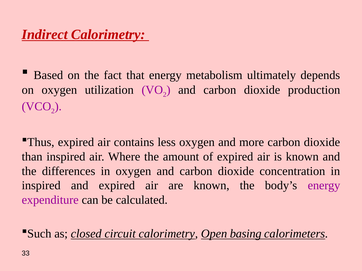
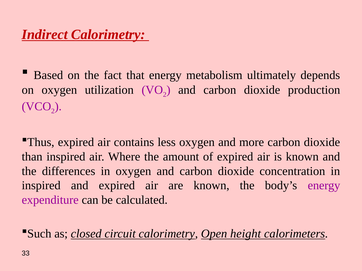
basing: basing -> height
